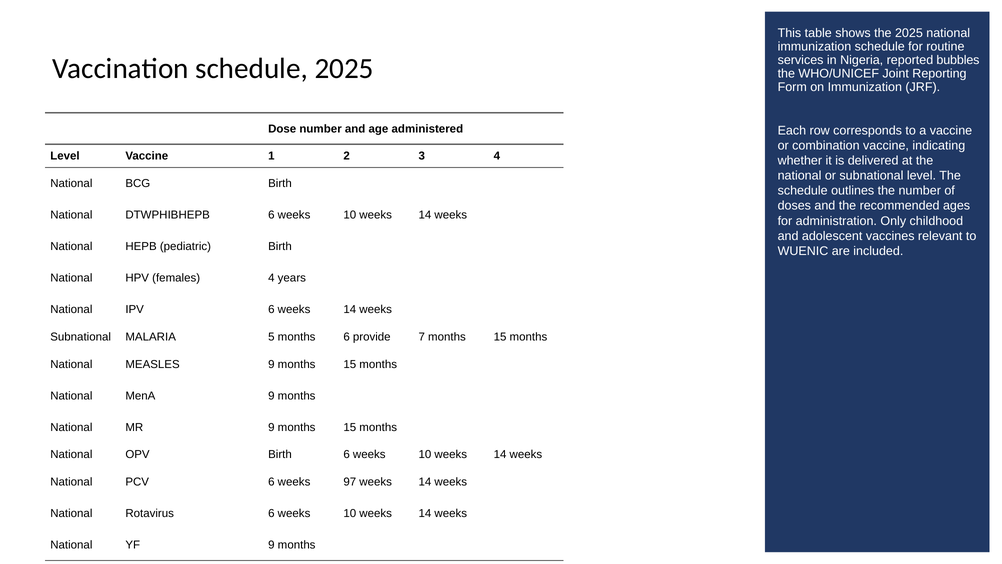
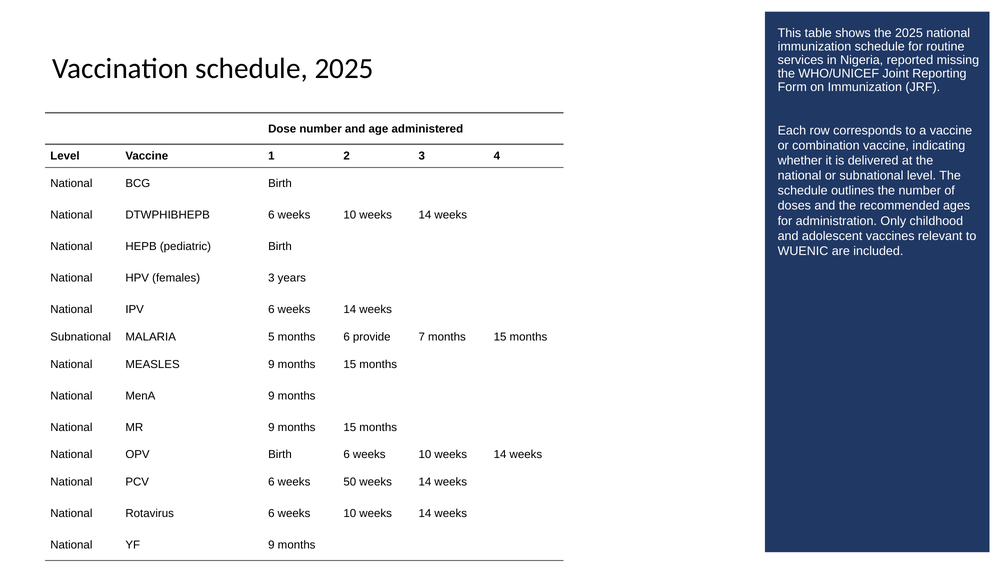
bubbles: bubbles -> missing
females 4: 4 -> 3
97: 97 -> 50
